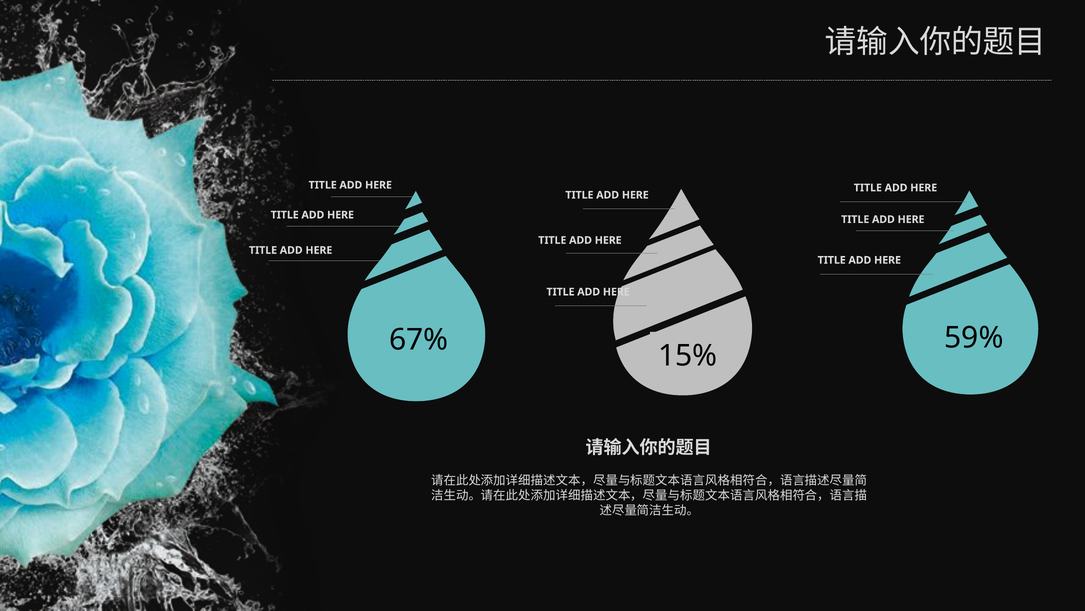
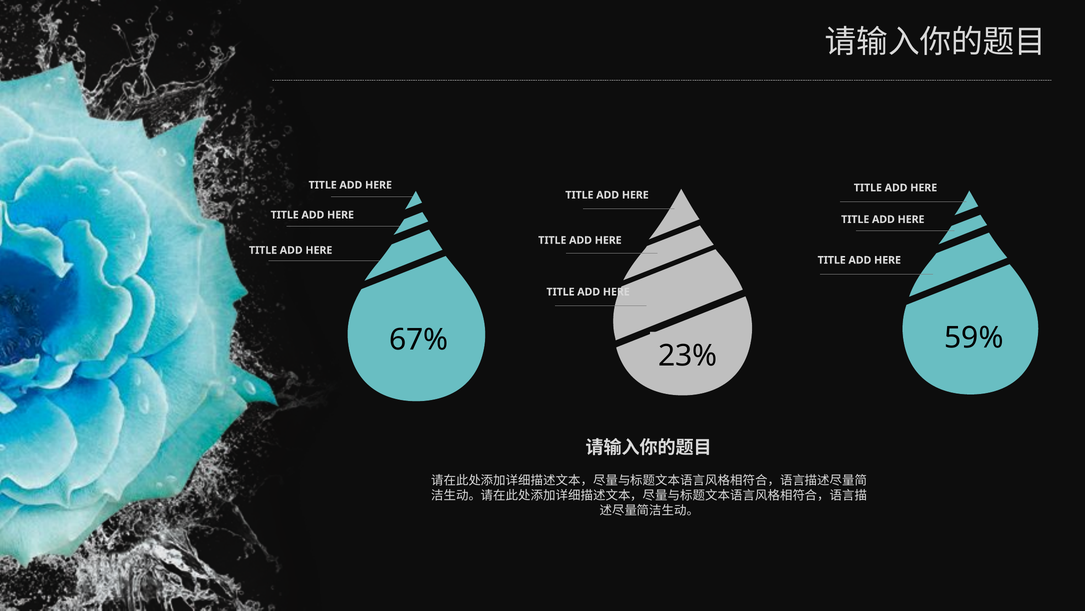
15%: 15% -> 23%
